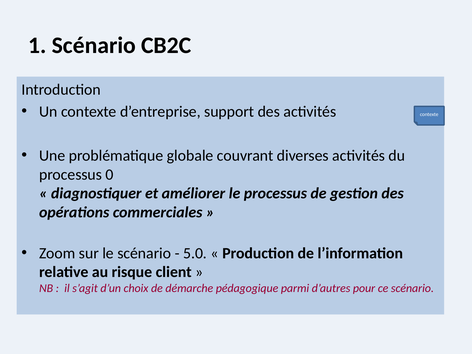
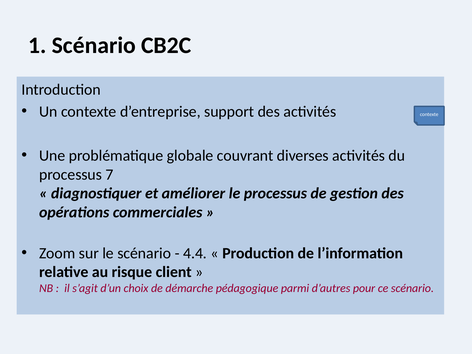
0: 0 -> 7
5.0: 5.0 -> 4.4
